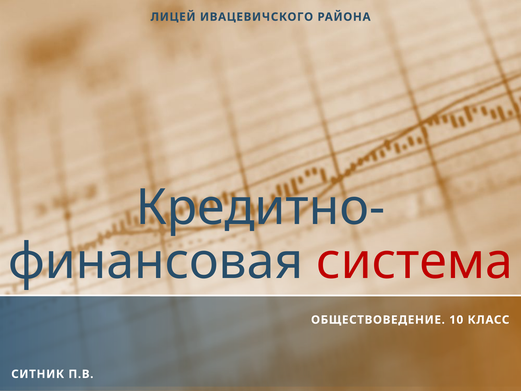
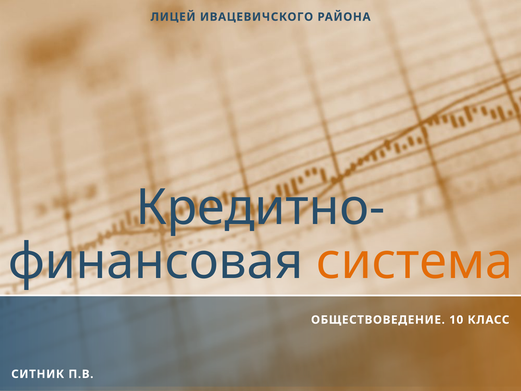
система colour: red -> orange
